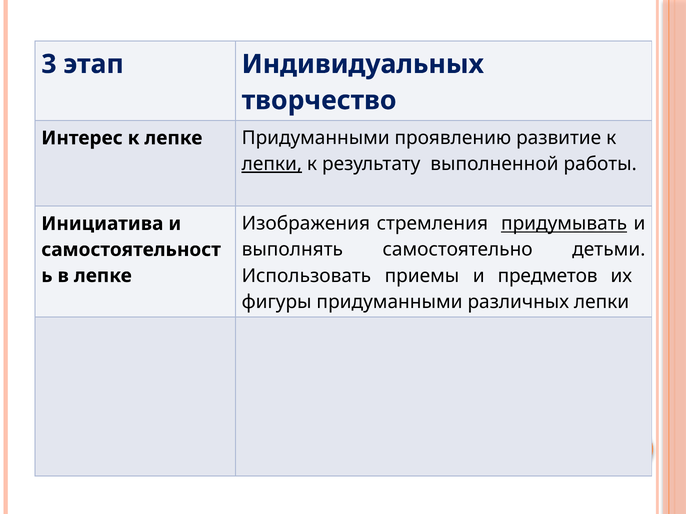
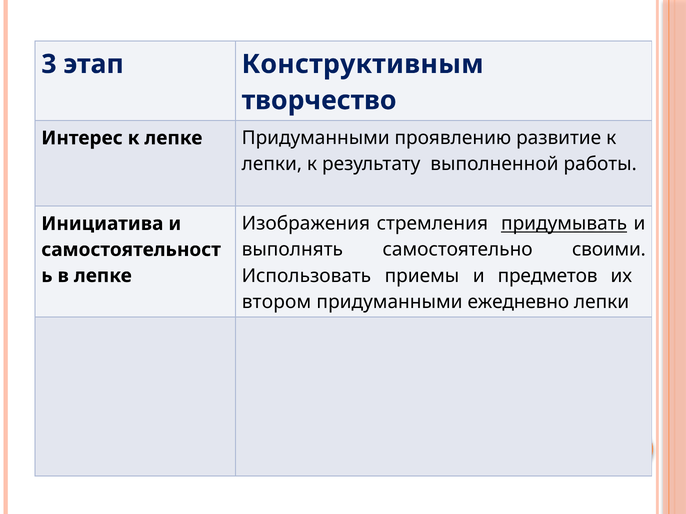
Индивидуальных: Индивидуальных -> Конструктивным
лепки at (272, 164) underline: present -> none
детьми: детьми -> своими
фигуры: фигуры -> втором
различных: различных -> ежедневно
